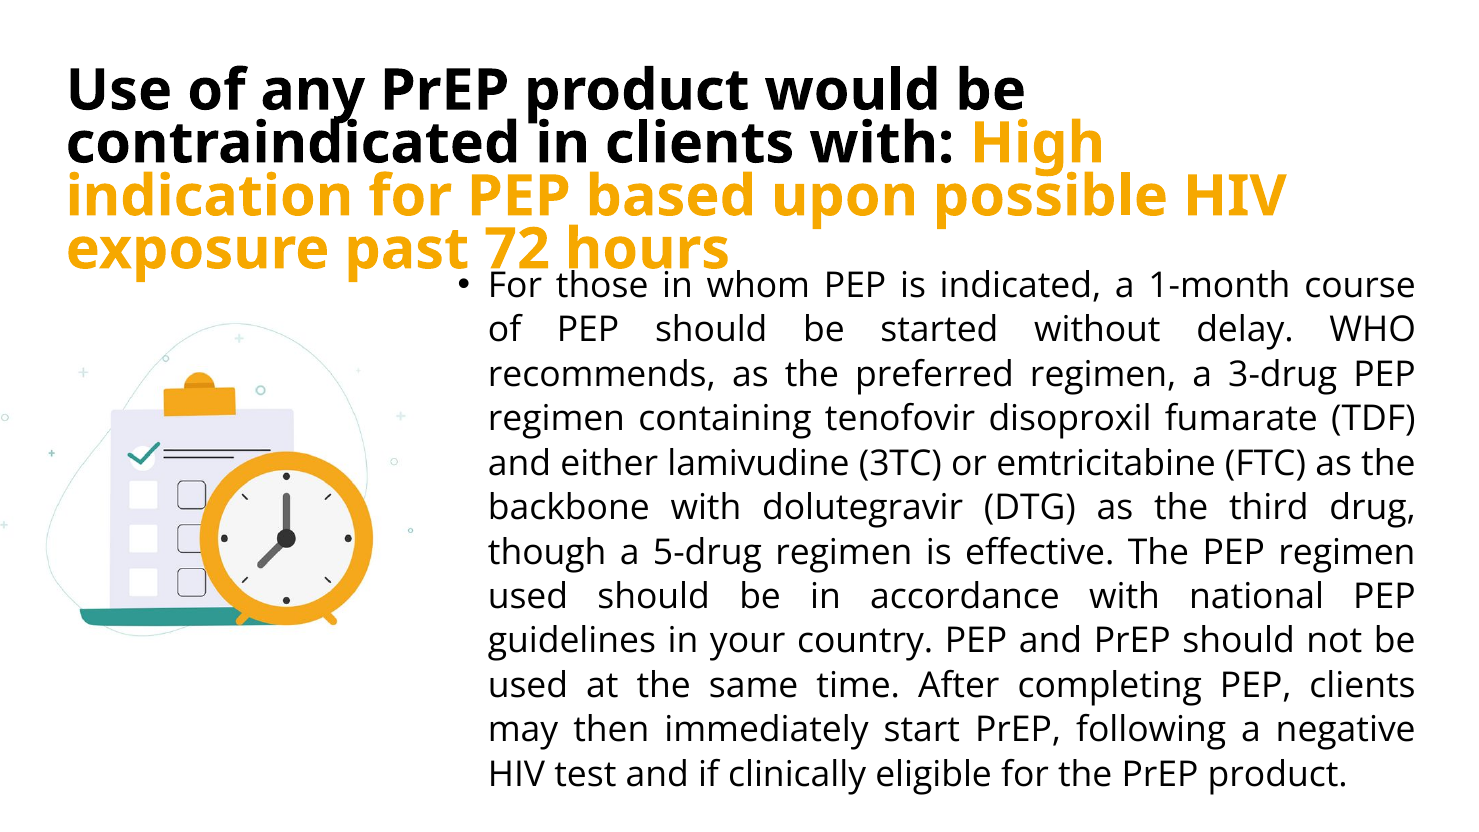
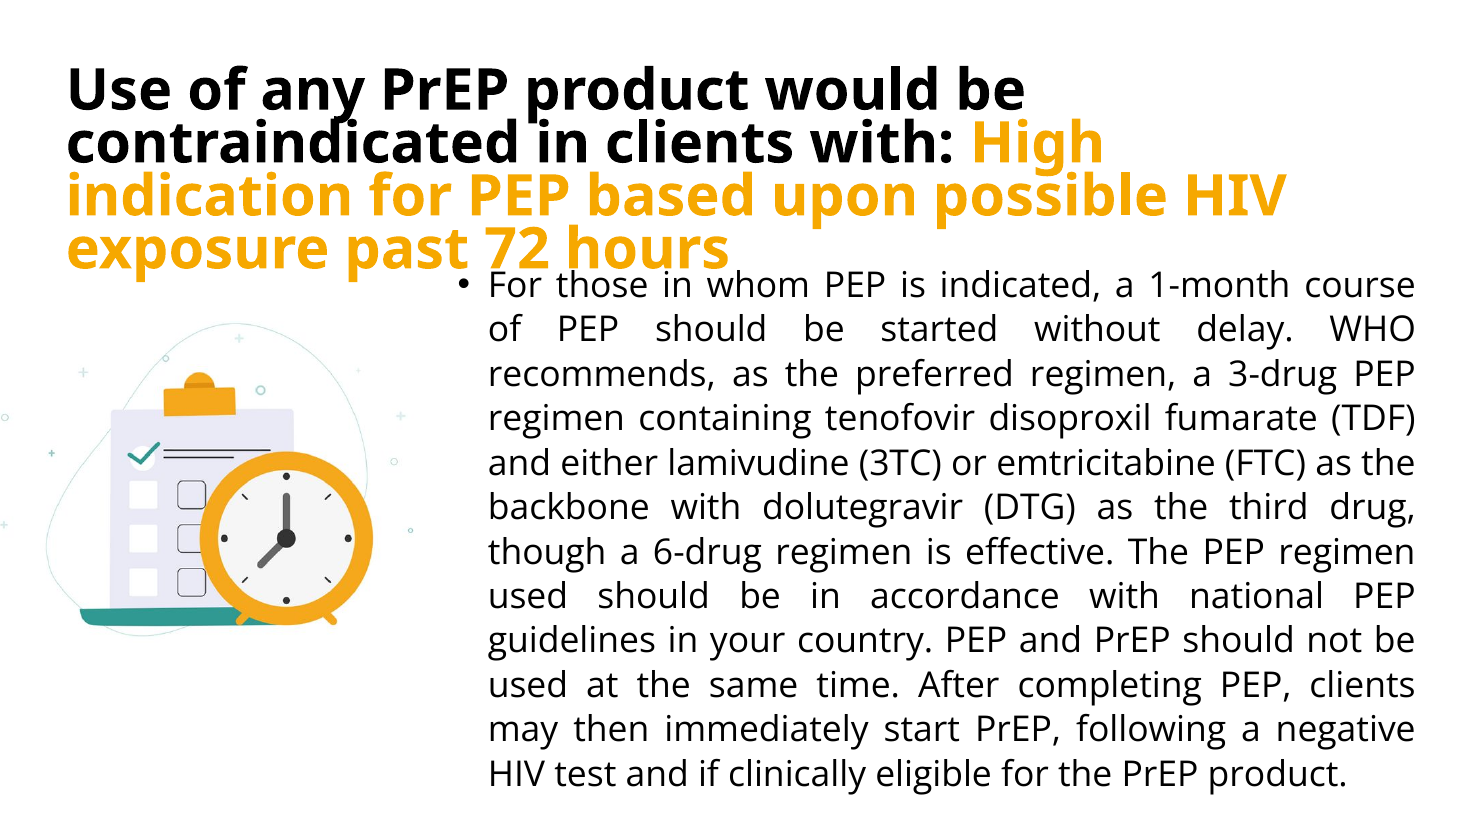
5-drug: 5-drug -> 6-drug
